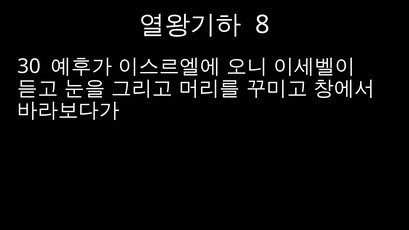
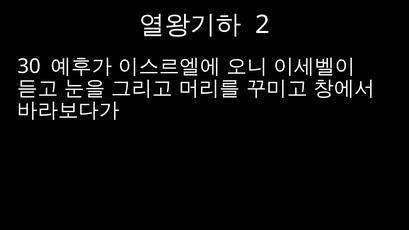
8: 8 -> 2
